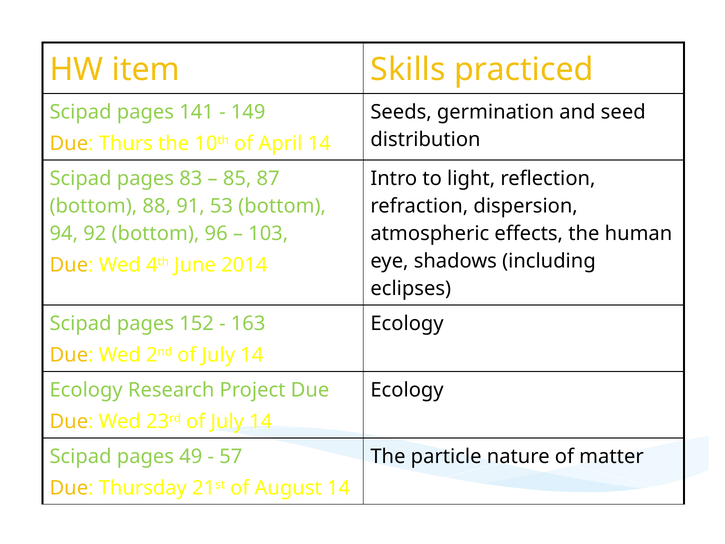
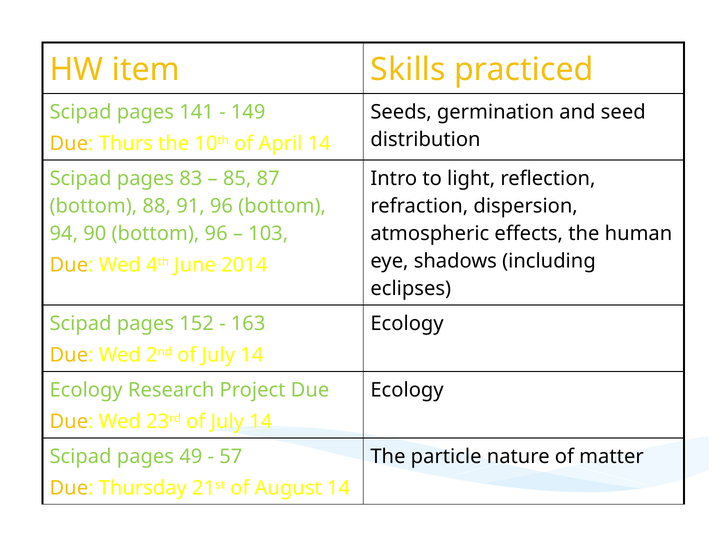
91 53: 53 -> 96
92: 92 -> 90
